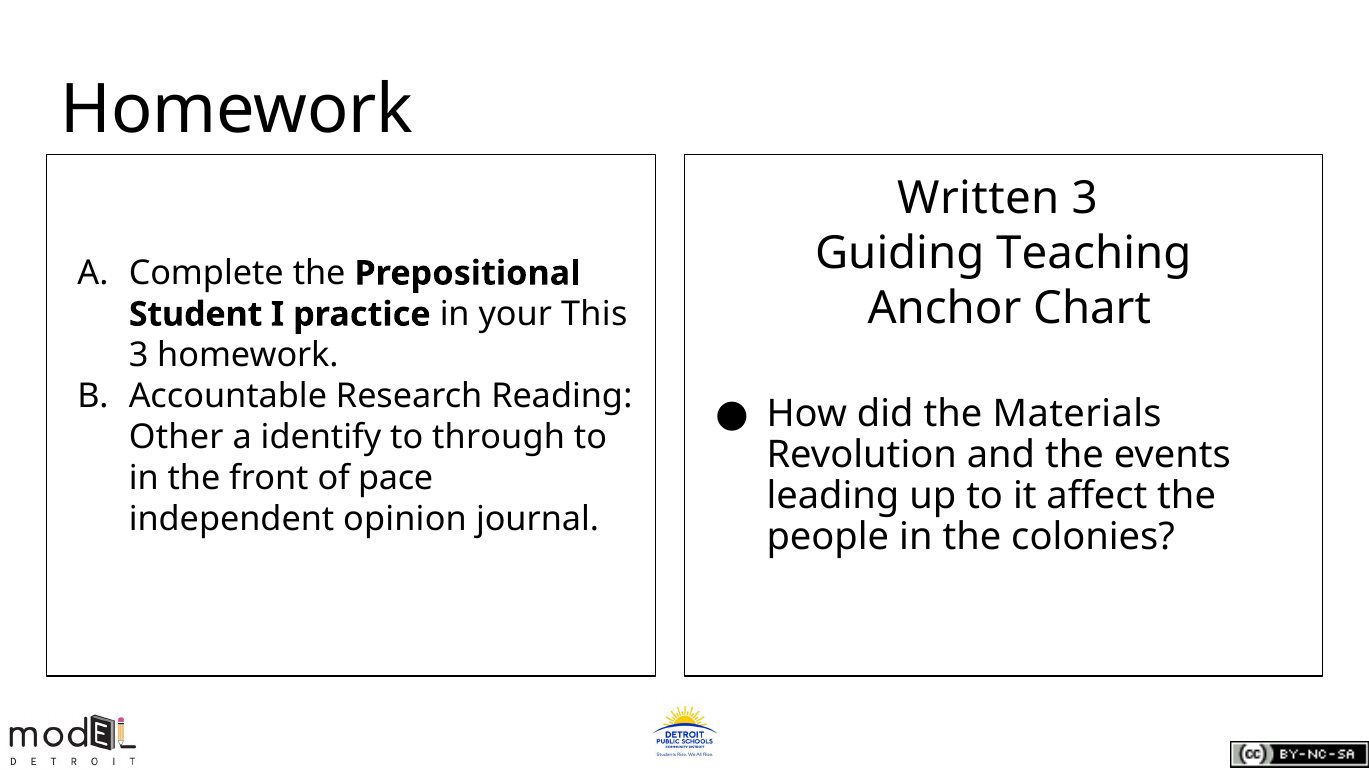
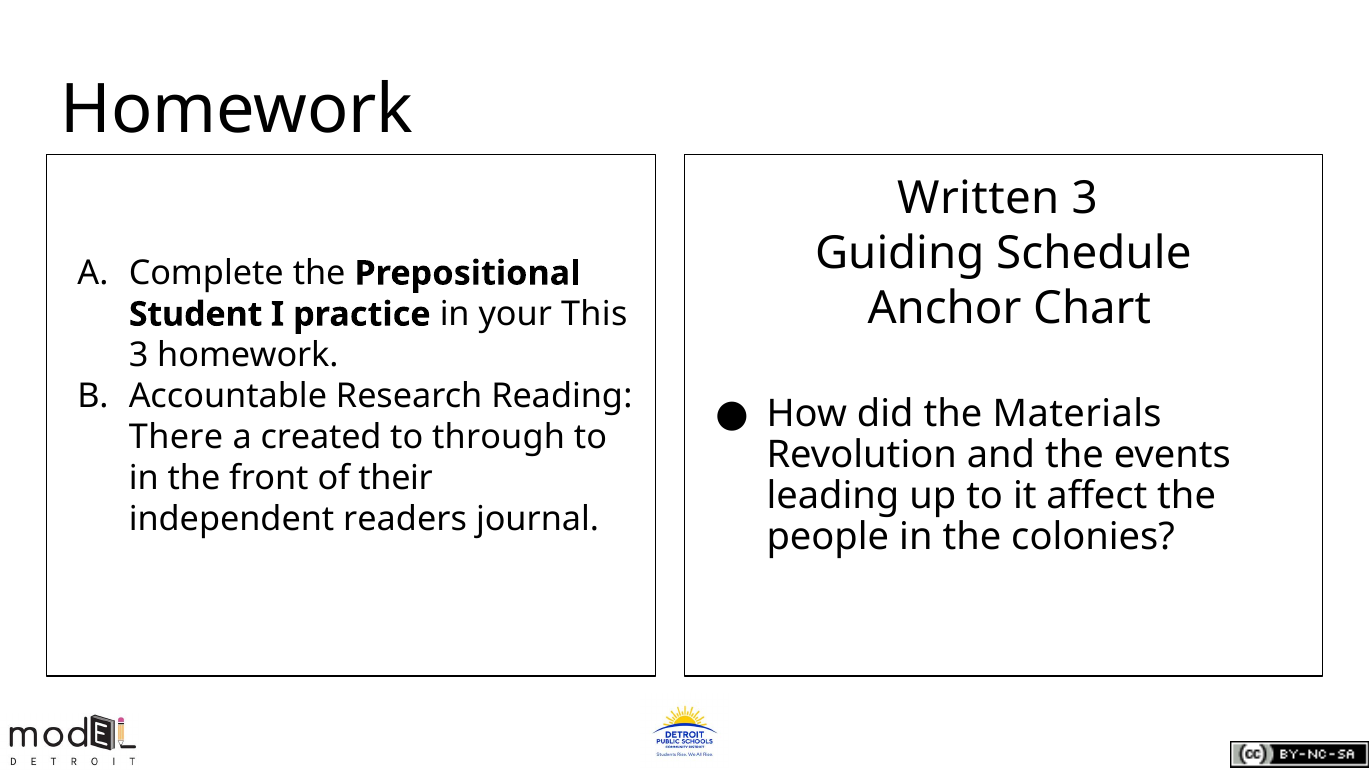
Teaching: Teaching -> Schedule
Other: Other -> There
identify: identify -> created
pace: pace -> their
opinion: opinion -> readers
